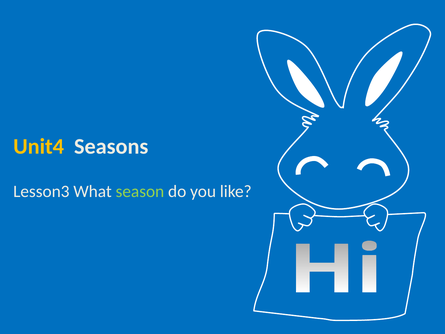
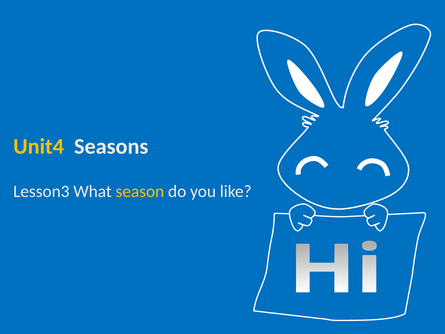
season colour: light green -> yellow
